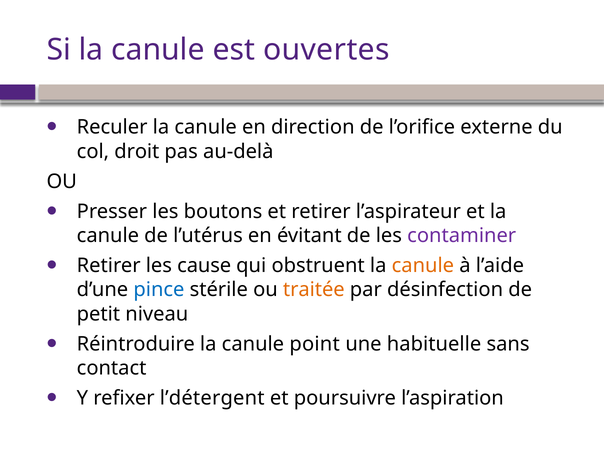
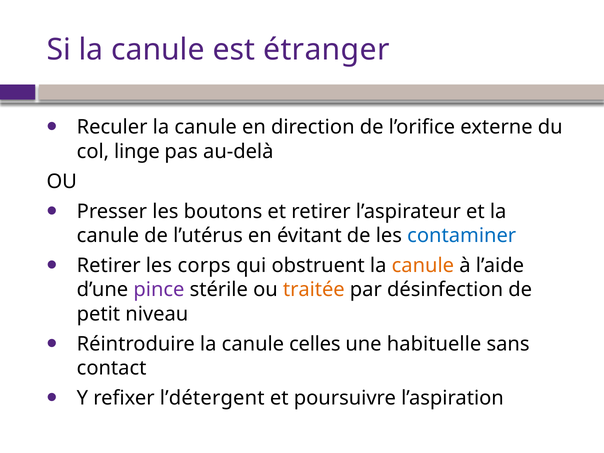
ouvertes: ouvertes -> étranger
droit: droit -> linge
contaminer colour: purple -> blue
cause: cause -> corps
pince colour: blue -> purple
point: point -> celles
